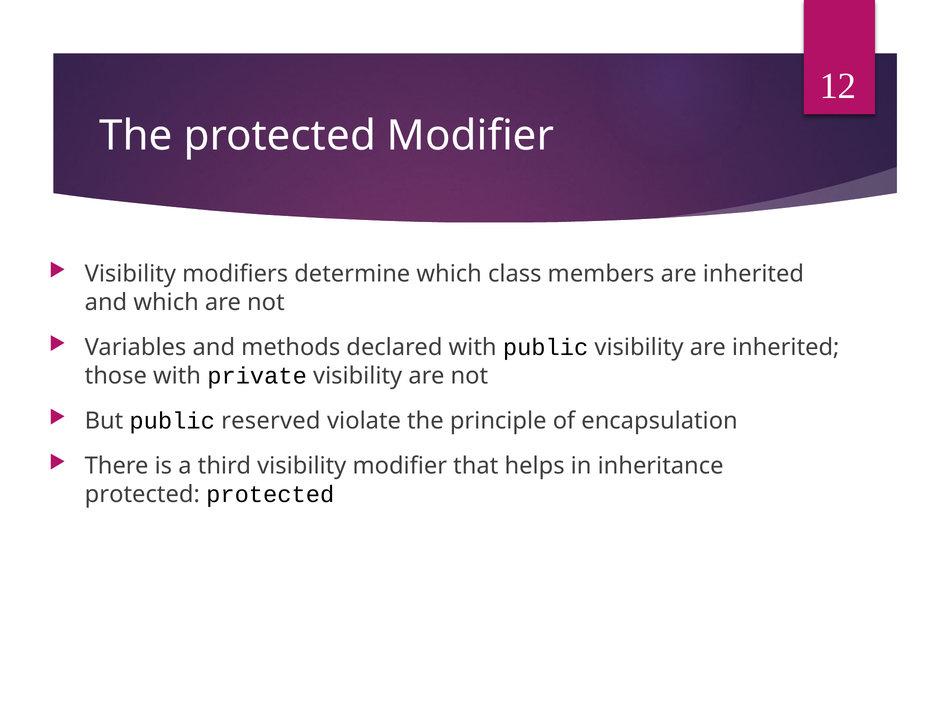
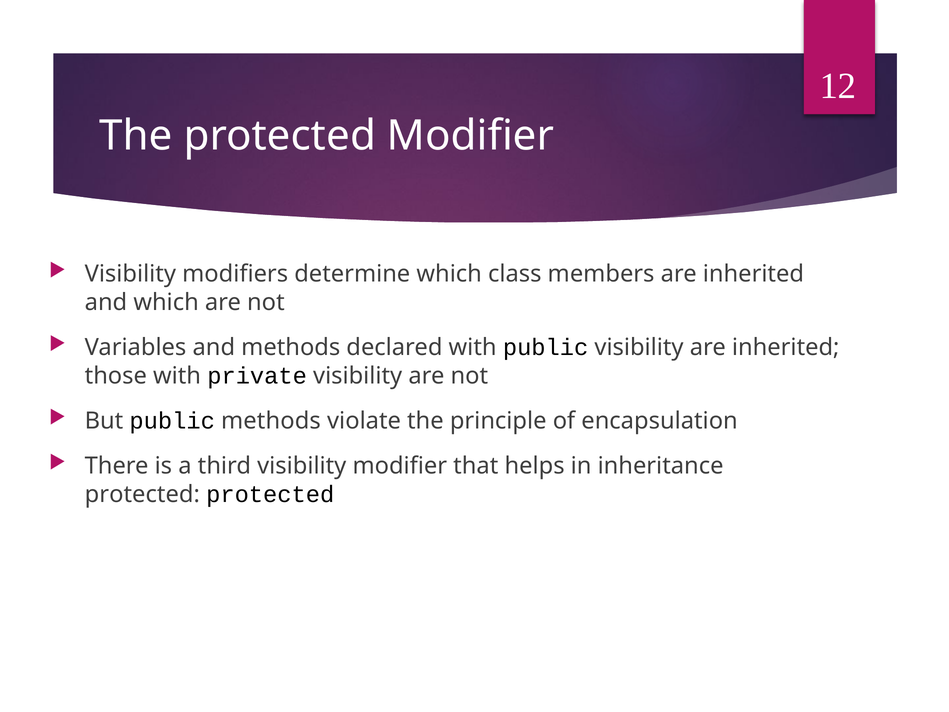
public reserved: reserved -> methods
